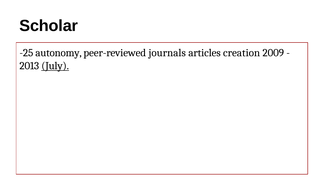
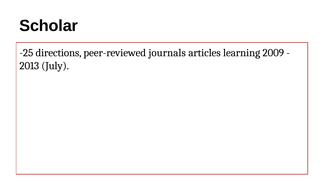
autonomy: autonomy -> directions
creation: creation -> learning
July underline: present -> none
